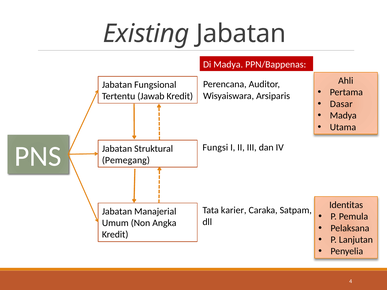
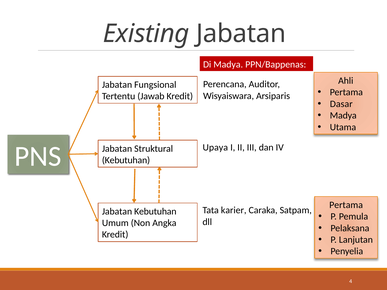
Fungsi: Fungsi -> Upaya
Pemegang at (126, 160): Pemegang -> Kebutuhan
Identitas at (346, 205): Identitas -> Pertama
Jabatan Manajerial: Manajerial -> Kebutuhan
